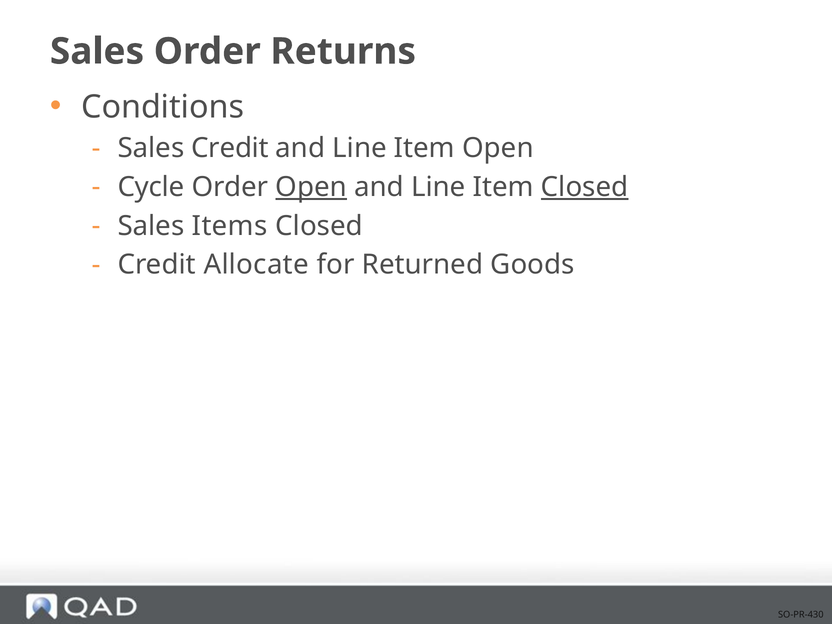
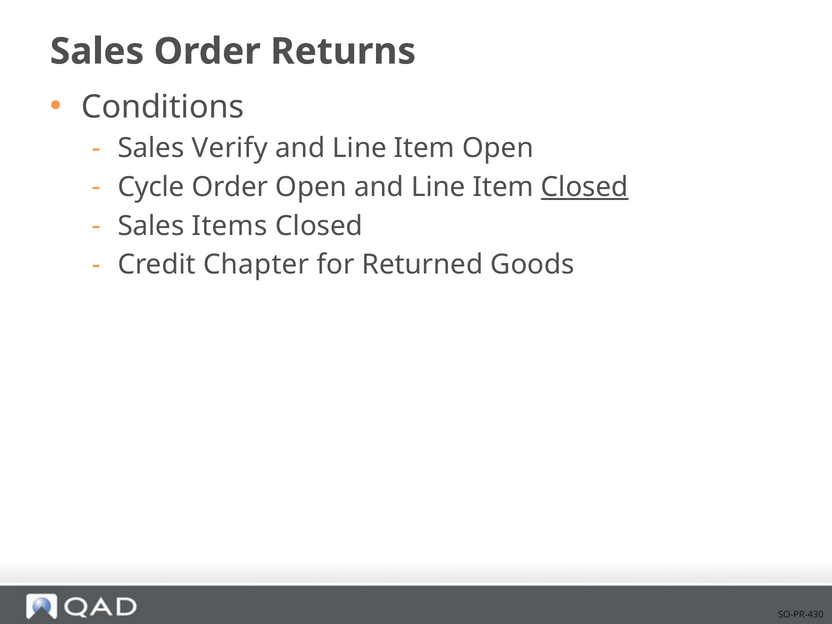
Sales Credit: Credit -> Verify
Open at (311, 187) underline: present -> none
Allocate: Allocate -> Chapter
